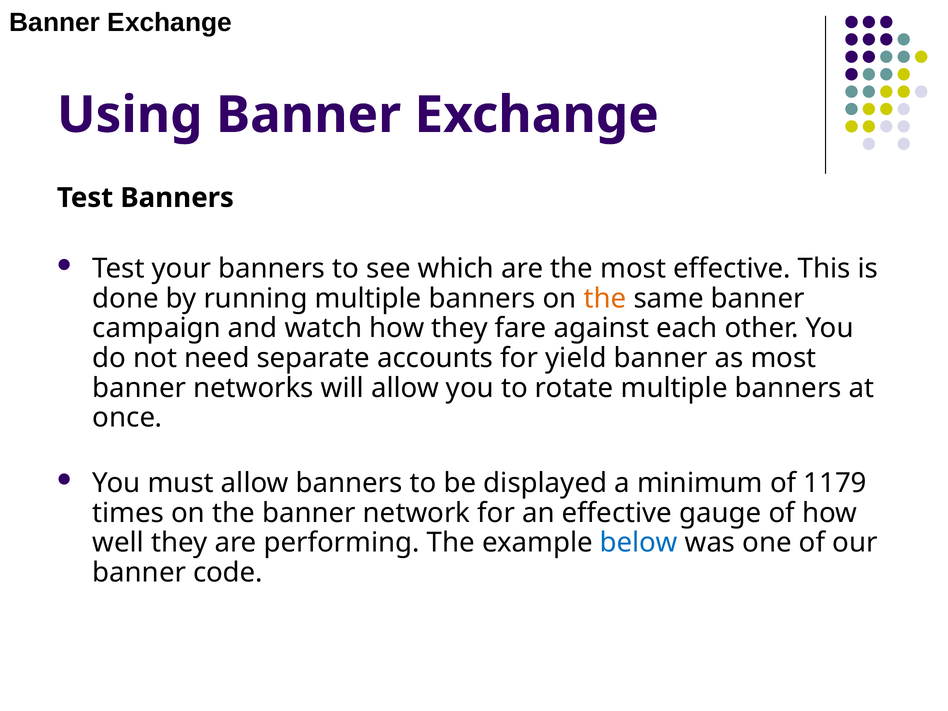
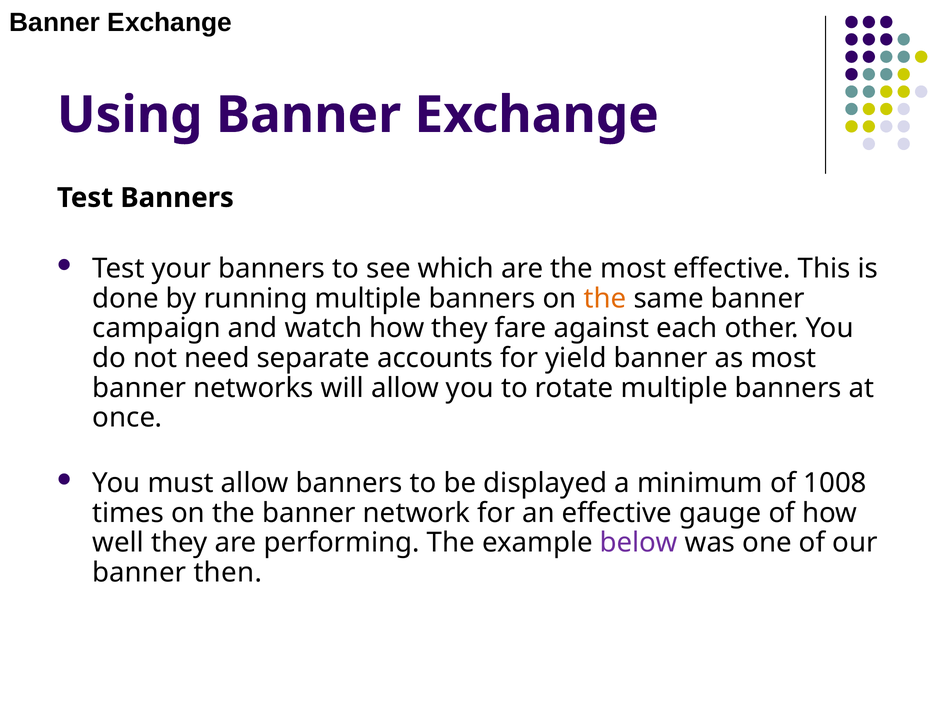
1179: 1179 -> 1008
below colour: blue -> purple
code: code -> then
